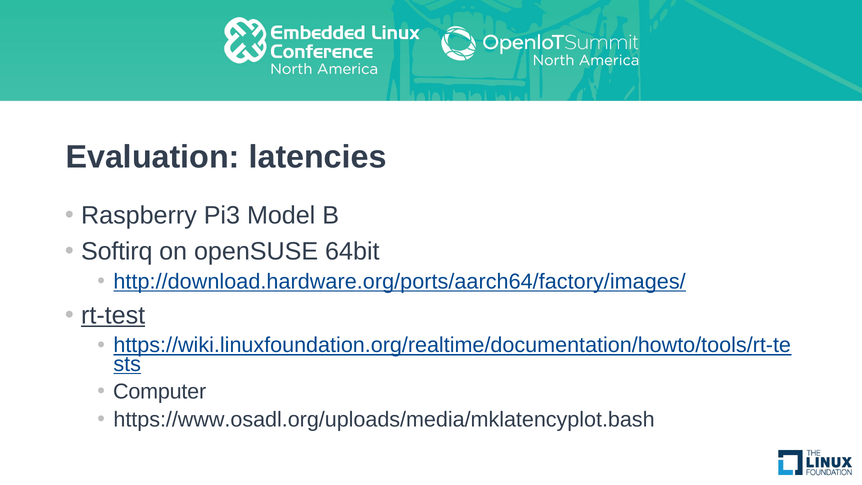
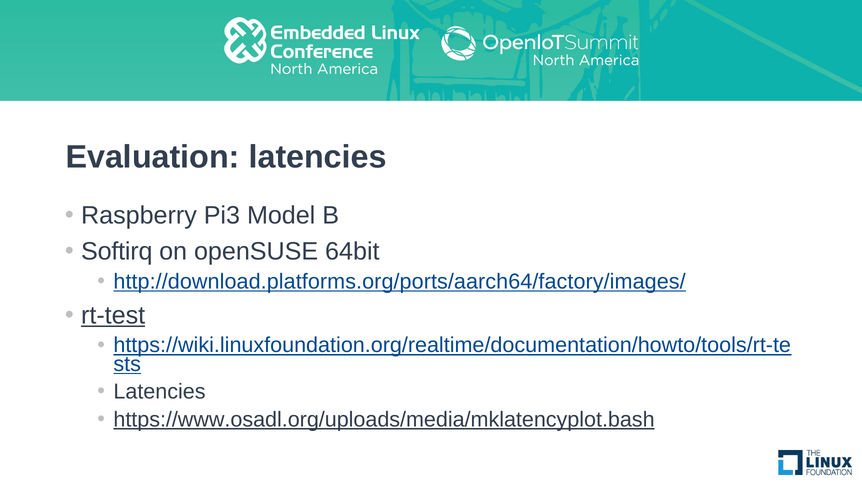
http://download.hardware.org/ports/aarch64/factory/images/: http://download.hardware.org/ports/aarch64/factory/images/ -> http://download.platforms.org/ports/aarch64/factory/images/
Computer at (160, 392): Computer -> Latencies
https://www.osadl.org/uploads/media/mklatencyplot.bash underline: none -> present
